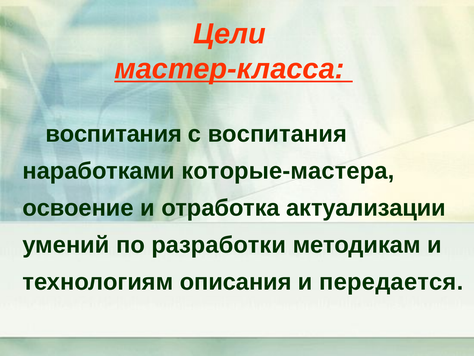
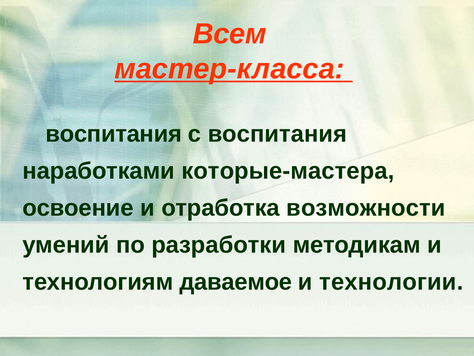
Цели: Цели -> Всем
актуализации: актуализации -> возможности
описания: описания -> даваемое
передается: передается -> технологии
